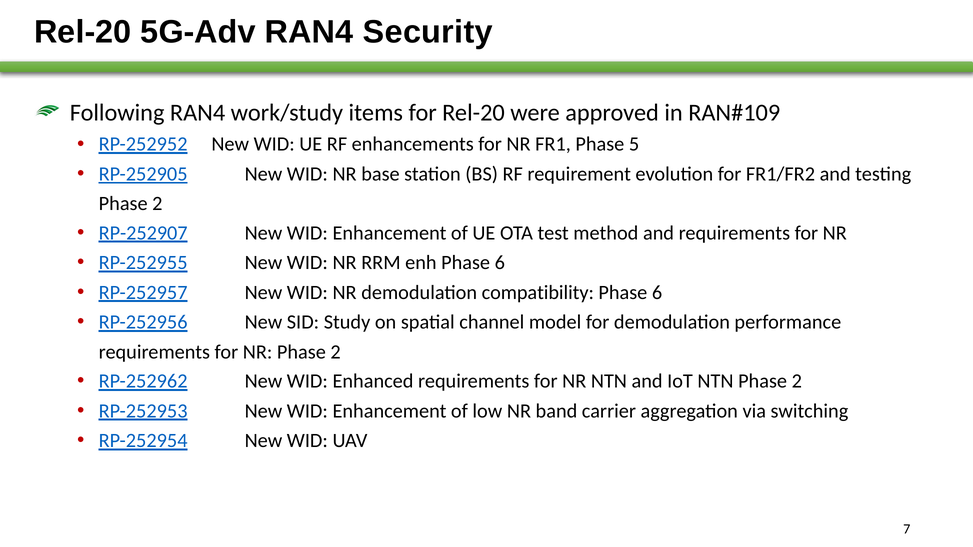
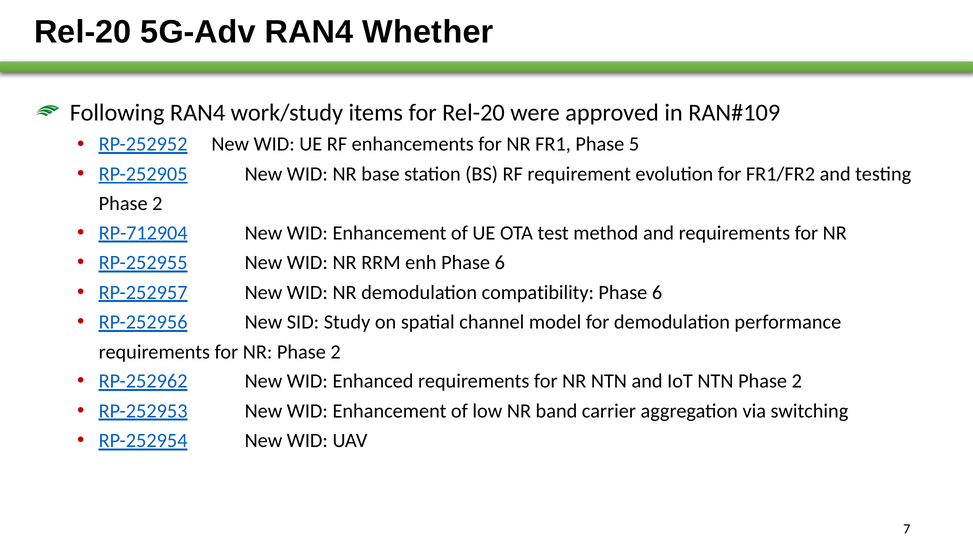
Security: Security -> Whether
RP-252907: RP-252907 -> RP-712904
